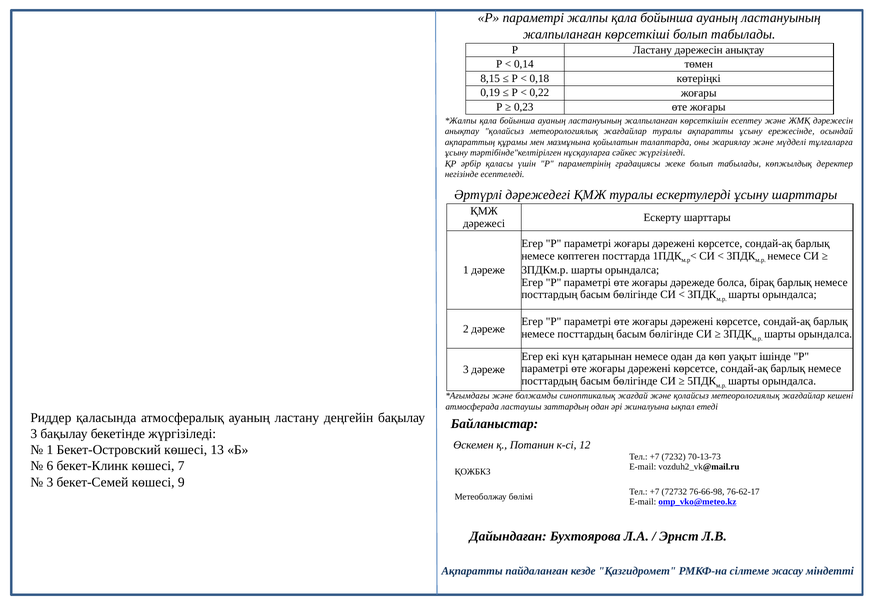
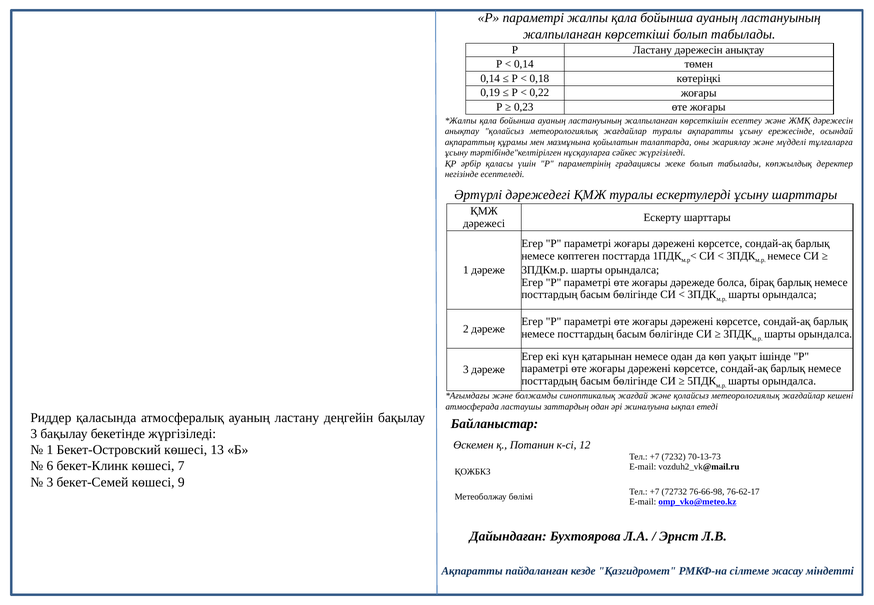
8,15 at (490, 78): 8,15 -> 0,14
